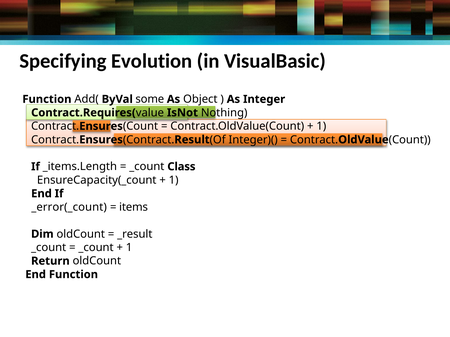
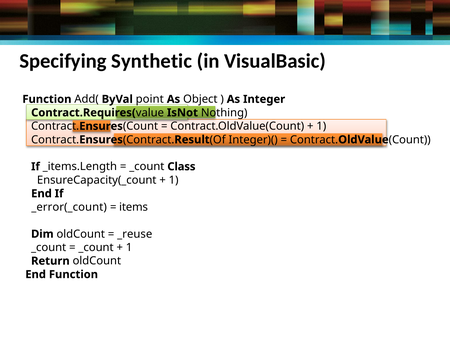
Evolution: Evolution -> Synthetic
some: some -> point
_result: _result -> _reuse
